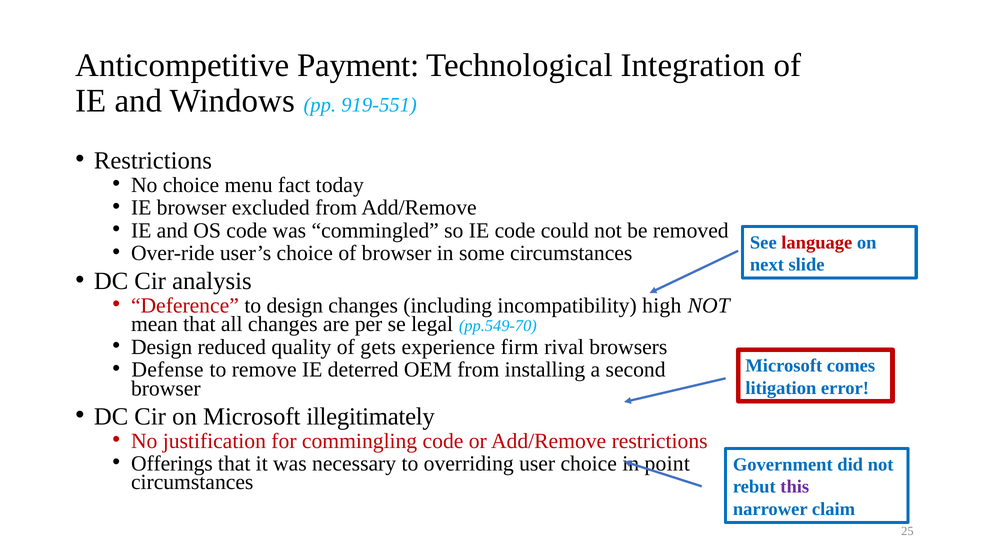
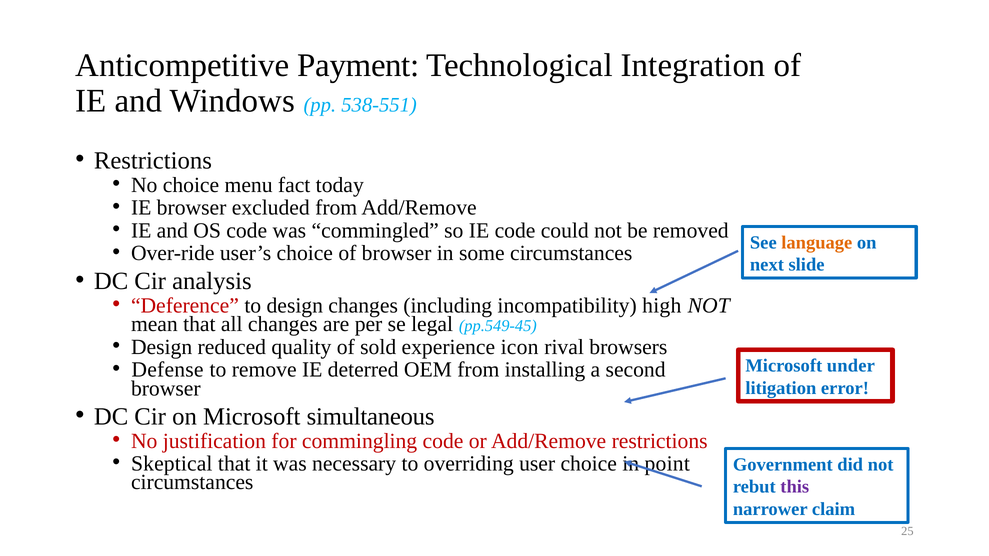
919-551: 919-551 -> 538-551
language colour: red -> orange
pp.549-70: pp.549-70 -> pp.549-45
gets: gets -> sold
firm: firm -> icon
comes: comes -> under
illegitimately: illegitimately -> simultaneous
Offerings: Offerings -> Skeptical
